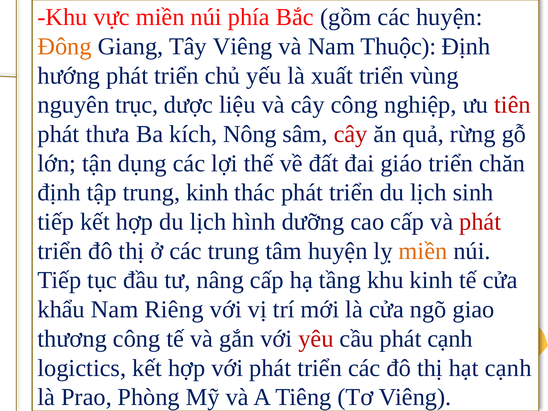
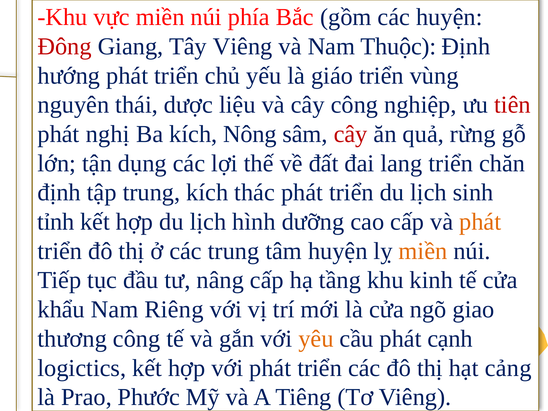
Đông colour: orange -> red
xuất: xuất -> giáo
trục: trục -> thái
thưa: thưa -> nghị
giáo: giáo -> lang
trung kinh: kinh -> kích
tiếp at (56, 222): tiếp -> tỉnh
phát at (480, 222) colour: red -> orange
yêu colour: red -> orange
hạt cạnh: cạnh -> cảng
Phòng: Phòng -> Phước
